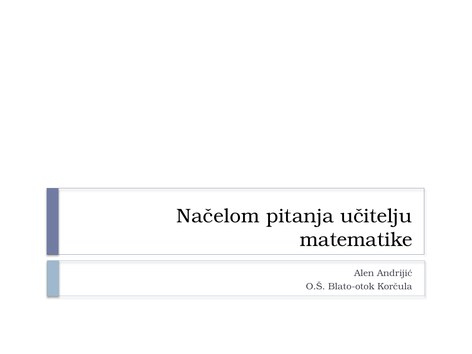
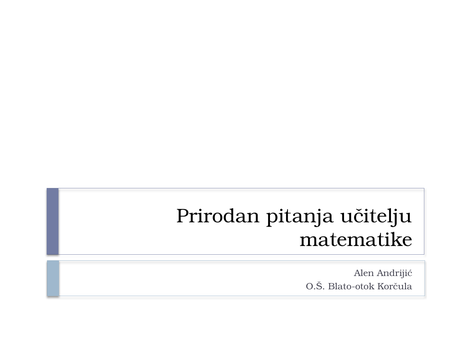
Načelom: Načelom -> Prirodan
